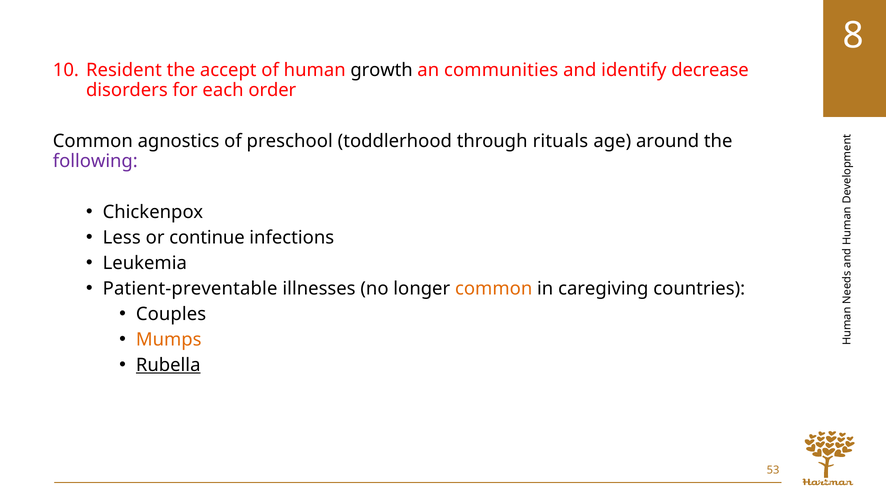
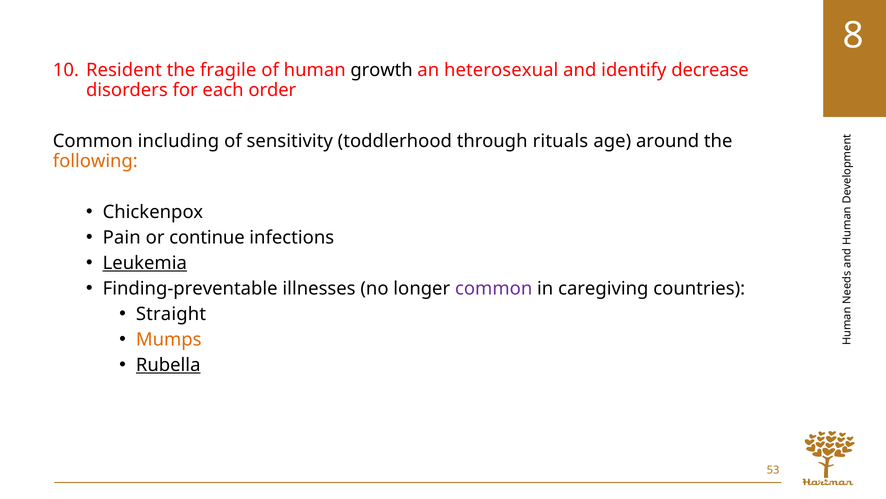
accept: accept -> fragile
communities: communities -> heterosexual
agnostics: agnostics -> including
preschool: preschool -> sensitivity
following colour: purple -> orange
Less: Less -> Pain
Leukemia underline: none -> present
Patient-preventable: Patient-preventable -> Finding-preventable
common at (494, 288) colour: orange -> purple
Couples: Couples -> Straight
